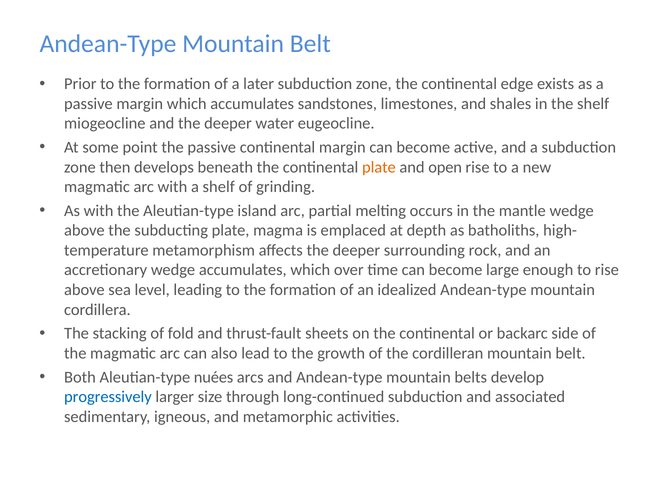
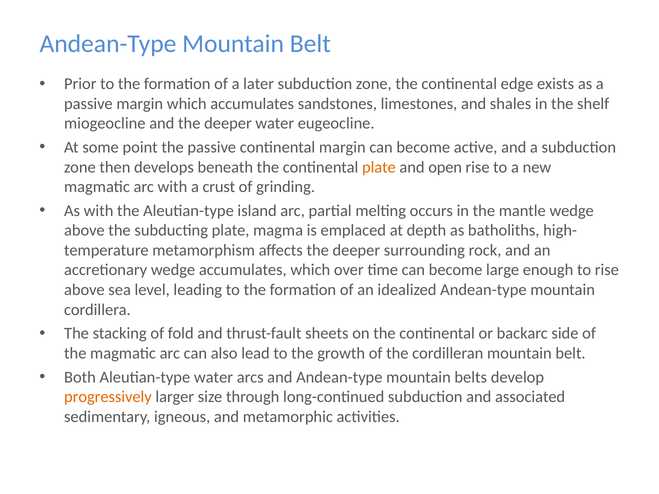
a shelf: shelf -> crust
Aleutian-type nuées: nuées -> water
progressively colour: blue -> orange
